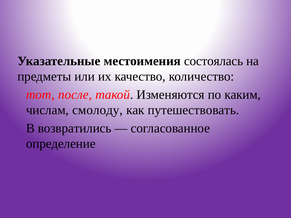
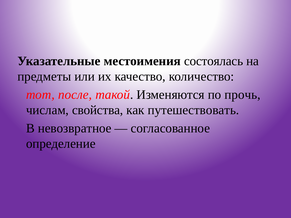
каким: каким -> прочь
смолоду: смолоду -> свойства
возвратились: возвратились -> невозвратное
